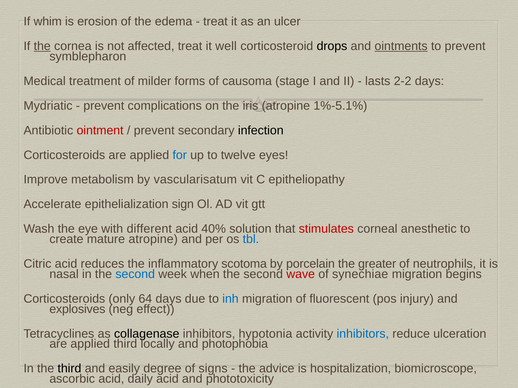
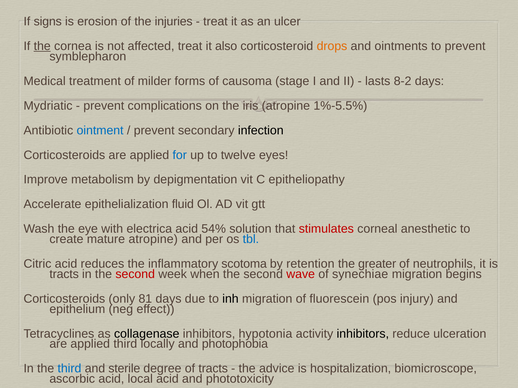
whim: whim -> signs
edema: edema -> injuries
well: well -> also
drops colour: black -> orange
ointments underline: present -> none
2-2: 2-2 -> 8-2
1%-5.1%: 1%-5.1% -> 1%-5.5%
ointment colour: red -> blue
vascularisatum: vascularisatum -> depigmentation
sign: sign -> fluid
different: different -> electrica
40%: 40% -> 54%
porcelain: porcelain -> retention
nasal at (64, 274): nasal -> tracts
second at (135, 274) colour: blue -> red
64: 64 -> 81
inh colour: blue -> black
fluorescent: fluorescent -> fluorescein
explosives: explosives -> epithelium
inhibitors at (363, 334) colour: blue -> black
third at (69, 369) colour: black -> blue
easily: easily -> sterile
of signs: signs -> tracts
daily: daily -> local
